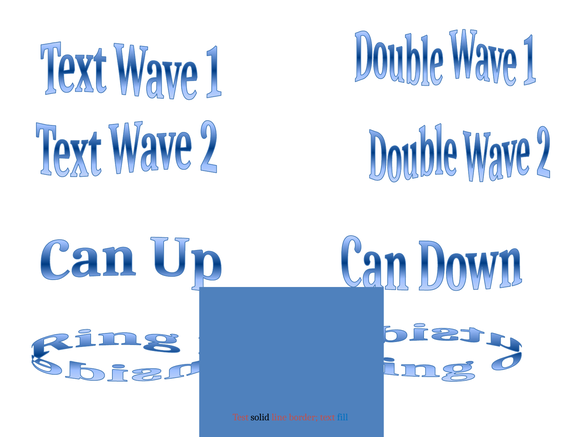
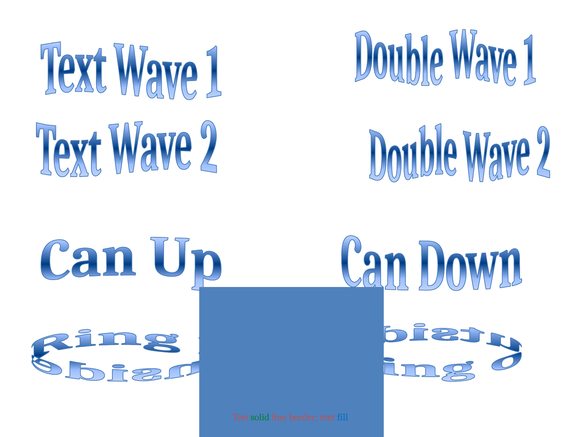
solid colour: black -> green
